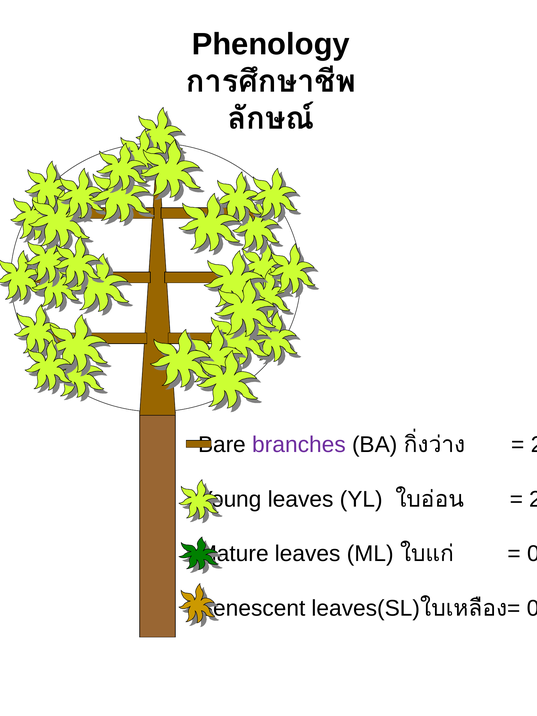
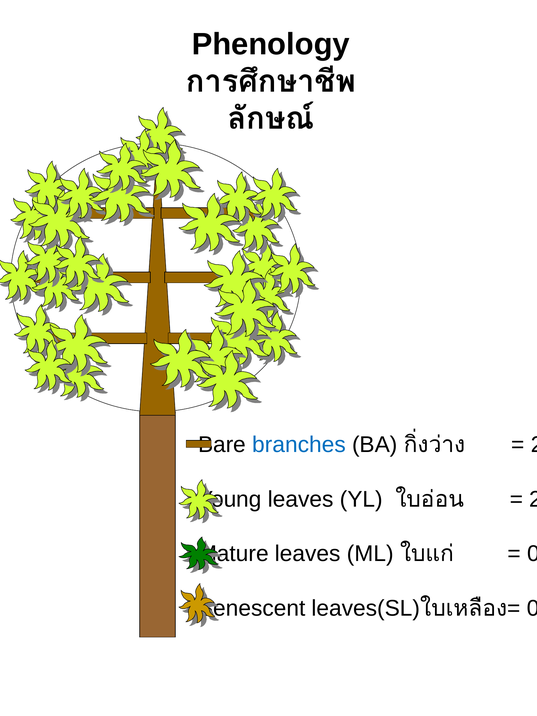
branches colour: purple -> blue
